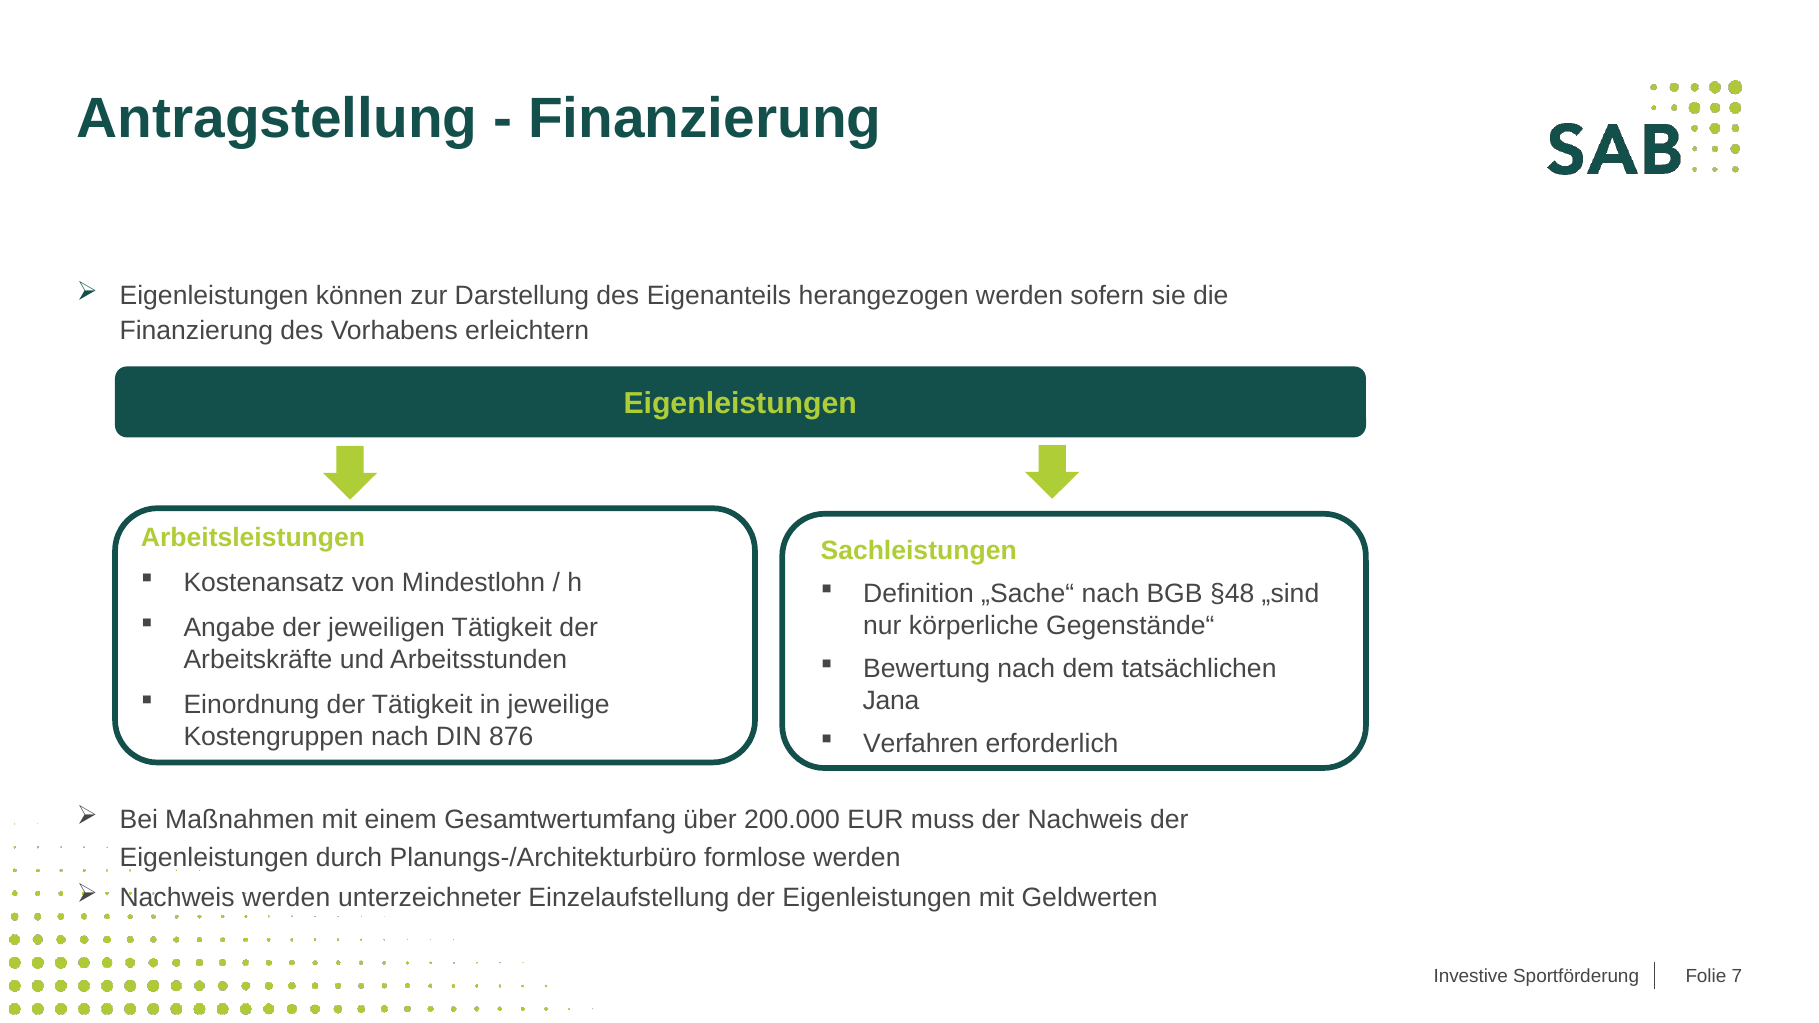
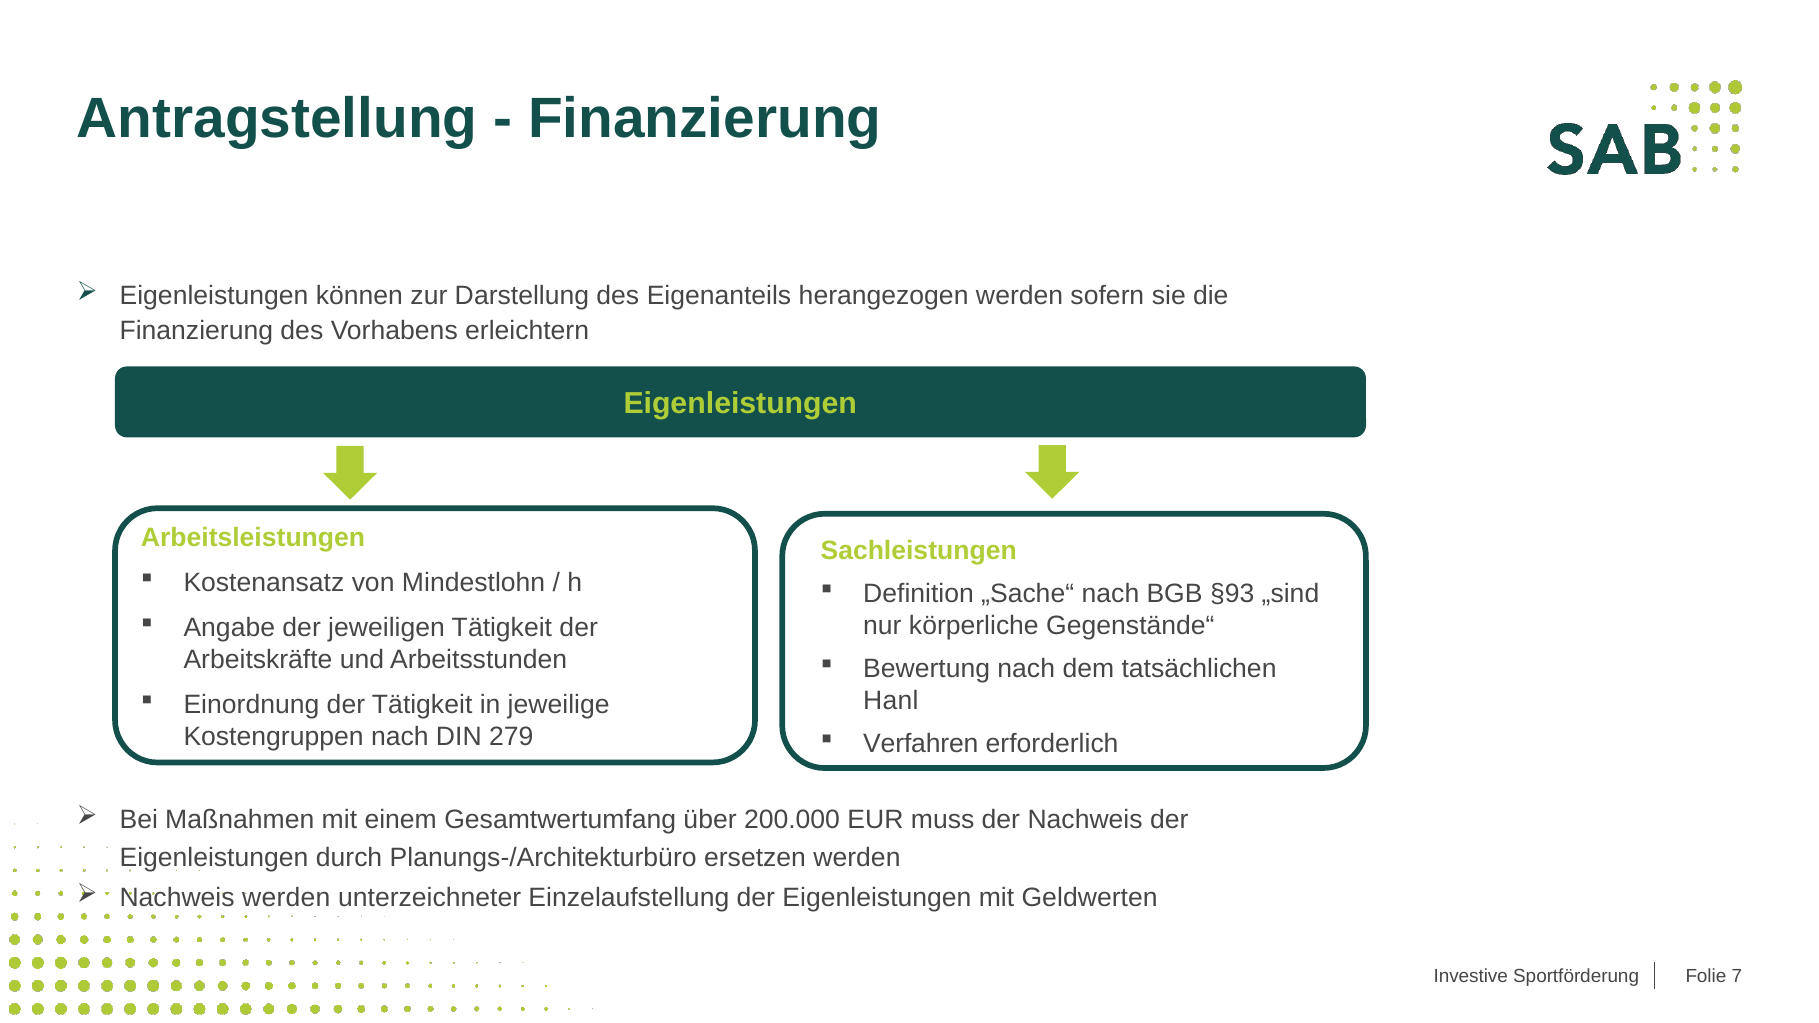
§48: §48 -> §93
Jana: Jana -> Hanl
876: 876 -> 279
formlose: formlose -> ersetzen
